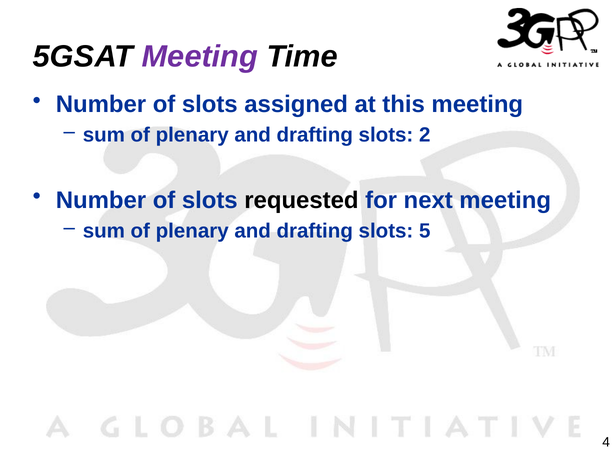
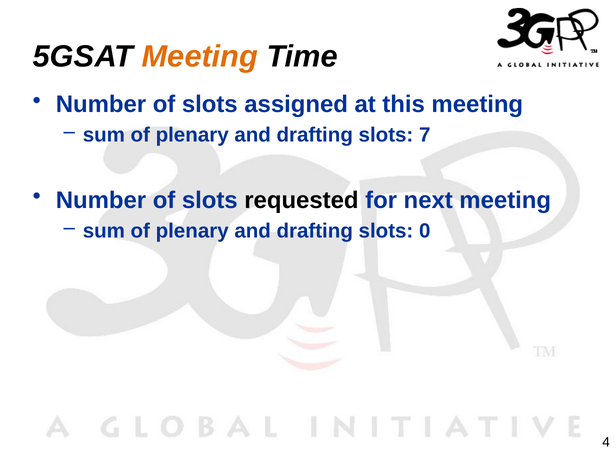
Meeting at (200, 56) colour: purple -> orange
2: 2 -> 7
5: 5 -> 0
